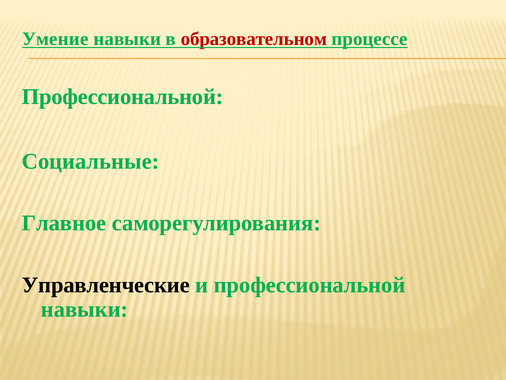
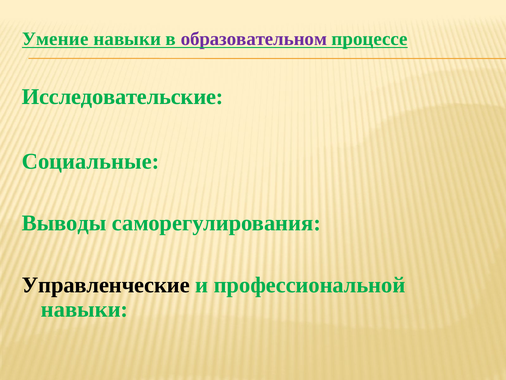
образовательном colour: red -> purple
Профессиональной at (123, 97): Профессиональной -> Исследовательские
Главное: Главное -> Выводы
